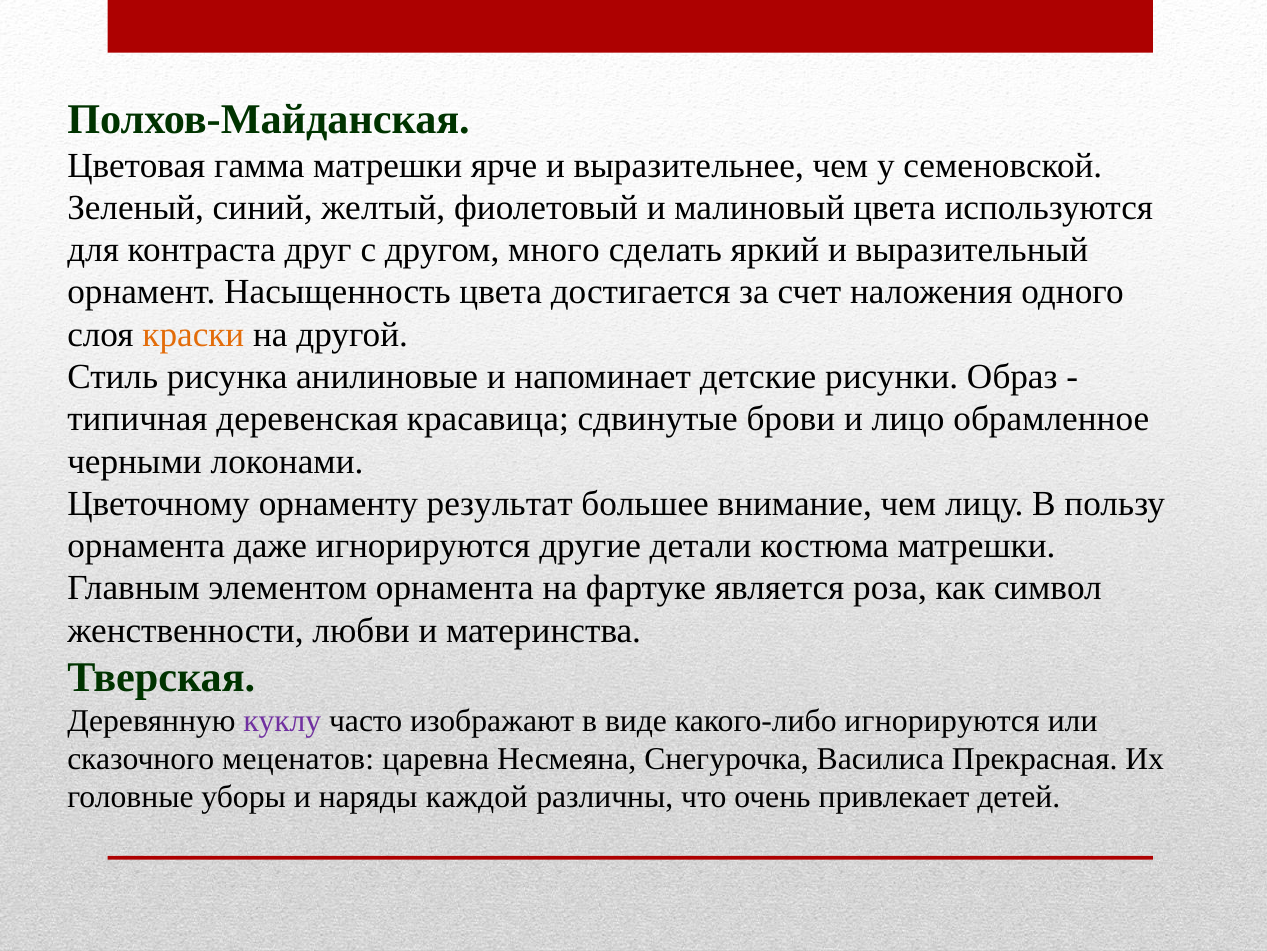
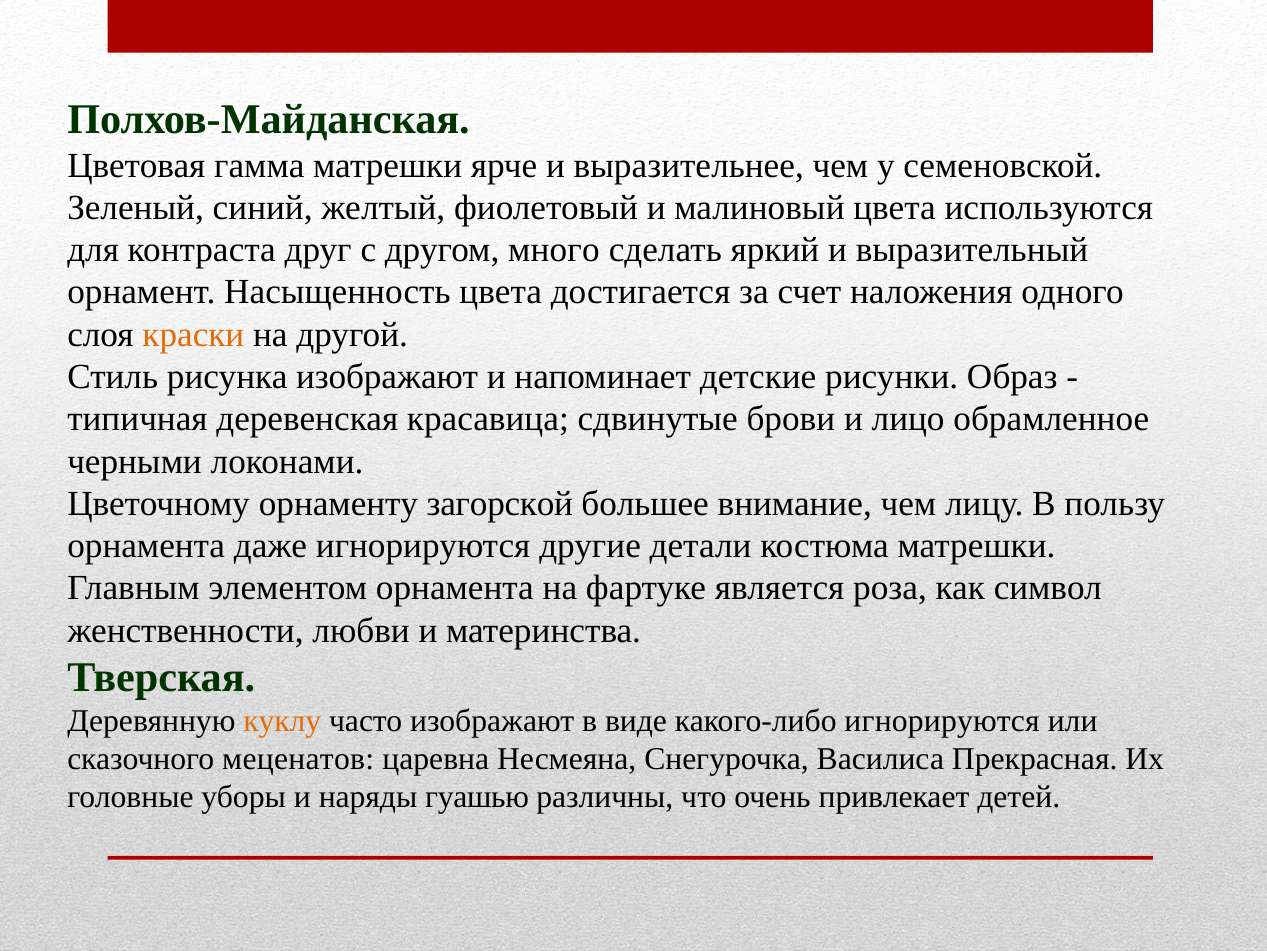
рисунка анилиновые: анилиновые -> изображают
результат: результат -> загорской
куклу colour: purple -> orange
каждой: каждой -> гуашью
